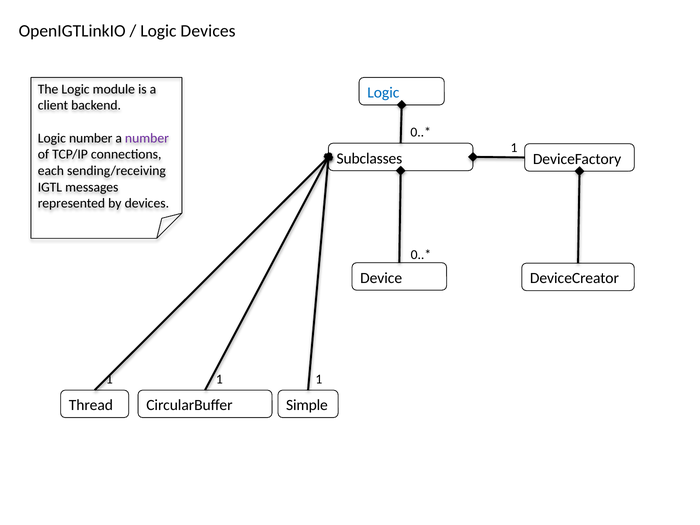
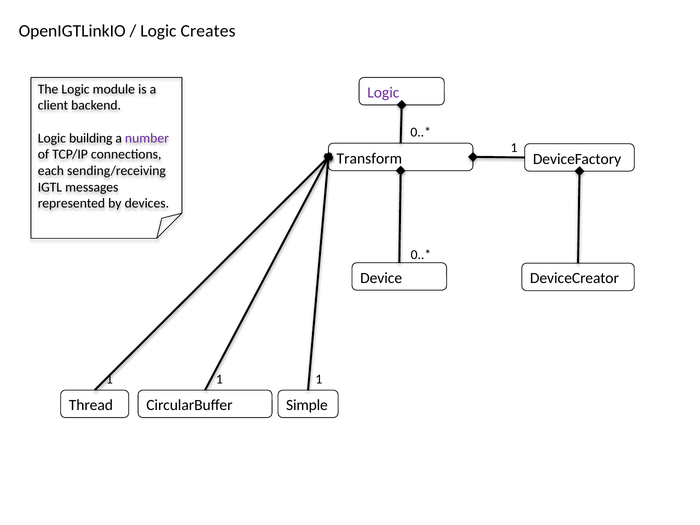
Logic Devices: Devices -> Creates
Logic at (383, 93) colour: blue -> purple
Logic number: number -> building
Subclasses: Subclasses -> Transform
